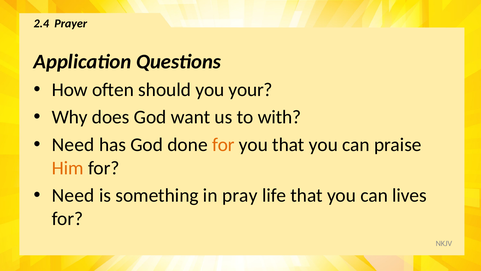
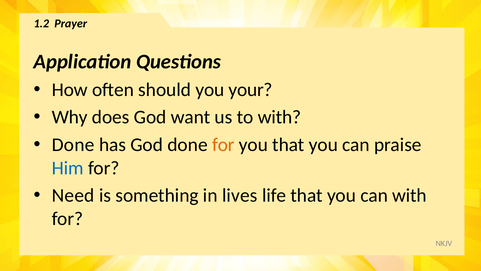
2.4: 2.4 -> 1.2
Need at (73, 145): Need -> Done
Him colour: orange -> blue
pray: pray -> lives
can lives: lives -> with
